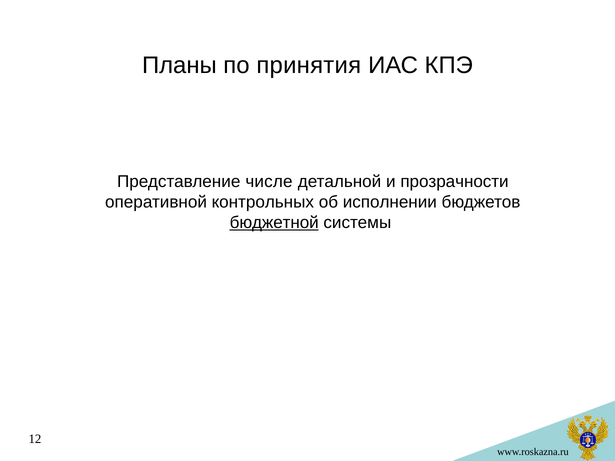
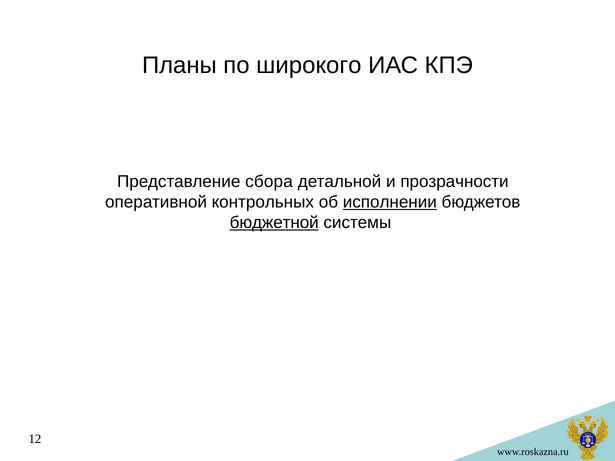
принятия: принятия -> широкого
числе: числе -> сбора
исполнении underline: none -> present
